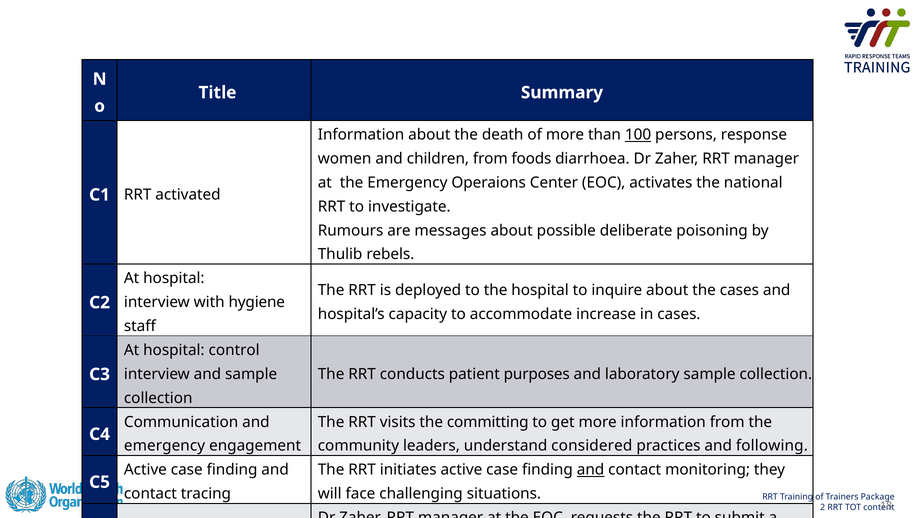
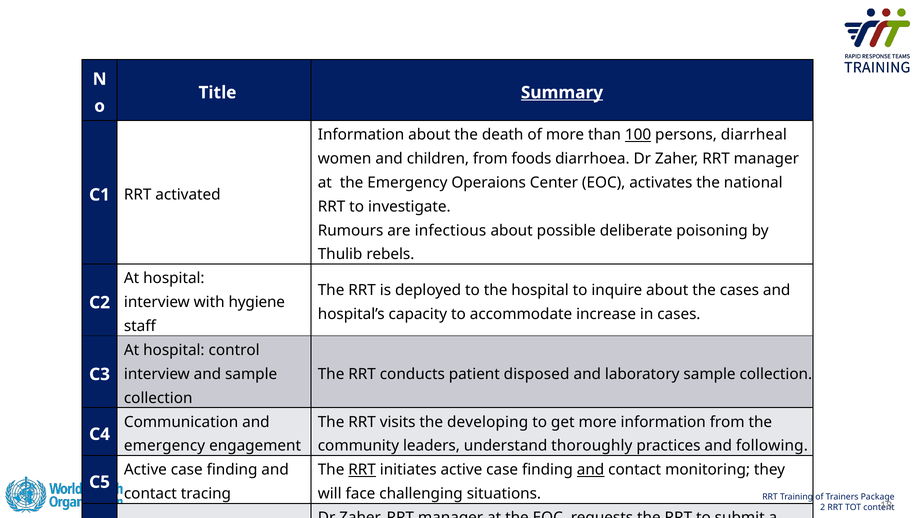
Summary underline: none -> present
response: response -> diarrheal
messages: messages -> infectious
purposes: purposes -> disposed
committing: committing -> developing
considered: considered -> thoroughly
RRT at (362, 469) underline: none -> present
